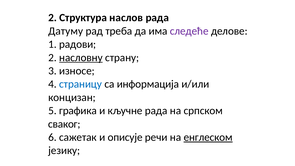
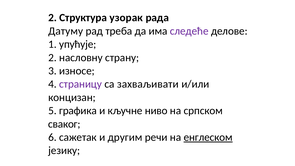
наслов: наслов -> узорак
радови: радови -> упућује
насловну underline: present -> none
страницу colour: blue -> purple
информација: информација -> захваљивати
кључне рада: рада -> ниво
описује: описује -> другим
